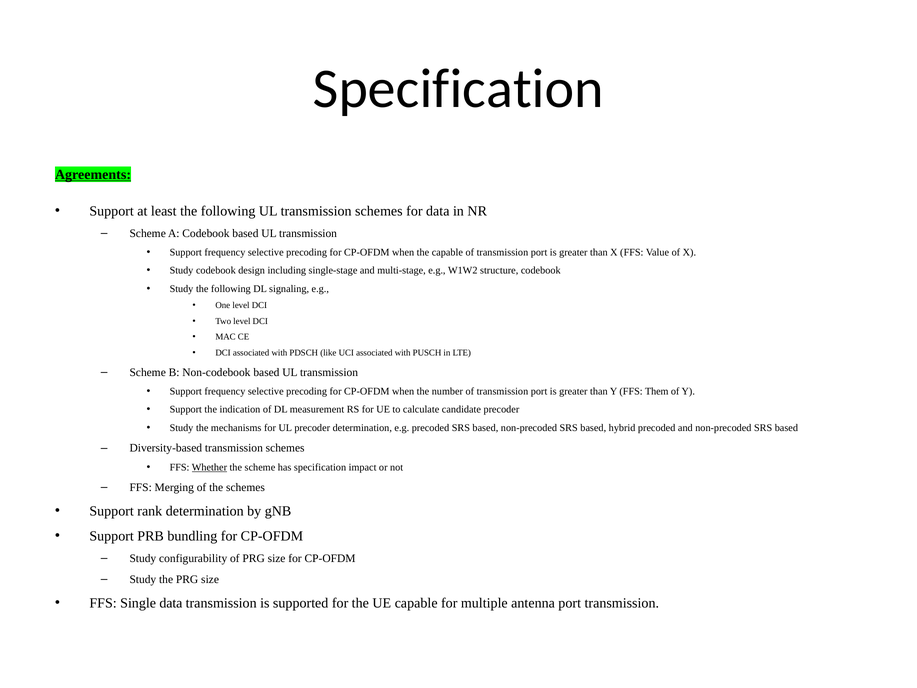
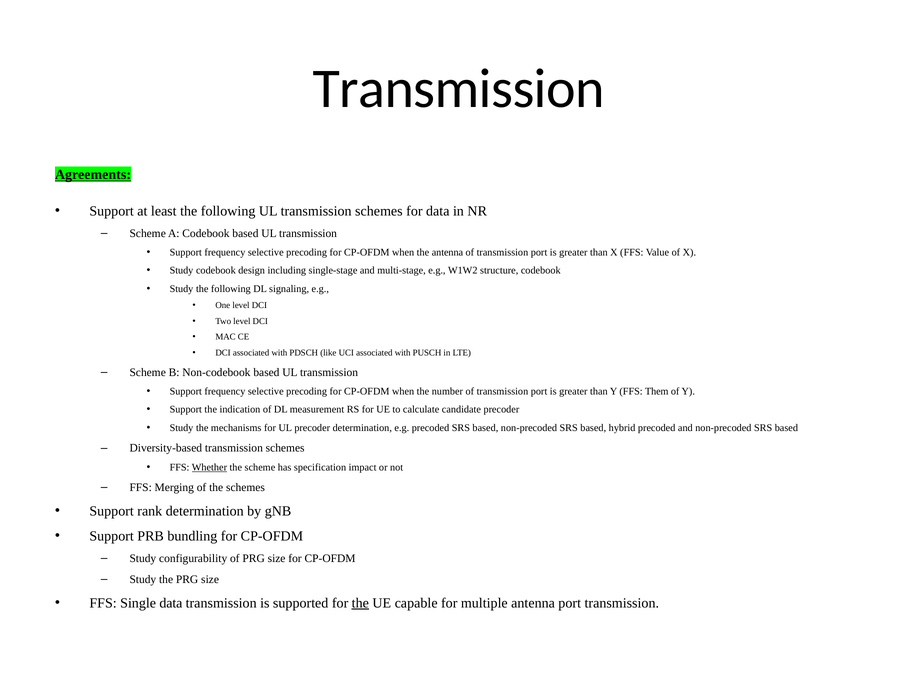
Specification at (458, 89): Specification -> Transmission
the capable: capable -> antenna
the at (360, 603) underline: none -> present
